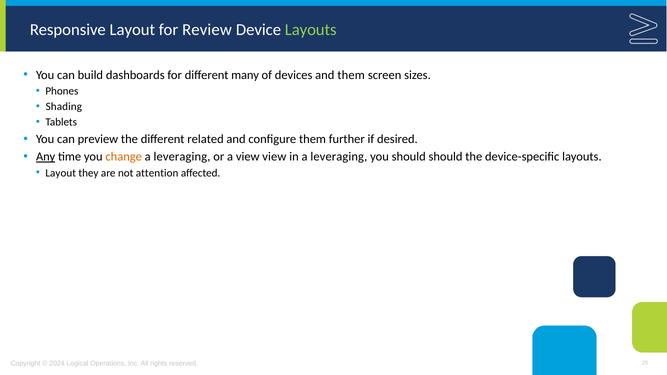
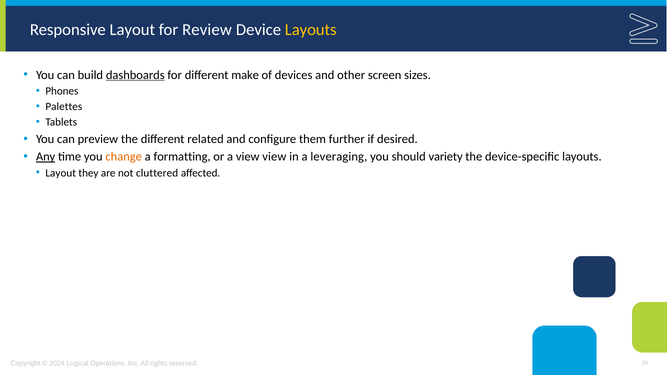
Layouts at (311, 30) colour: light green -> yellow
dashboards underline: none -> present
many: many -> make
and them: them -> other
Shading: Shading -> Palettes
leveraging at (182, 157): leveraging -> formatting
should should: should -> variety
attention: attention -> cluttered
